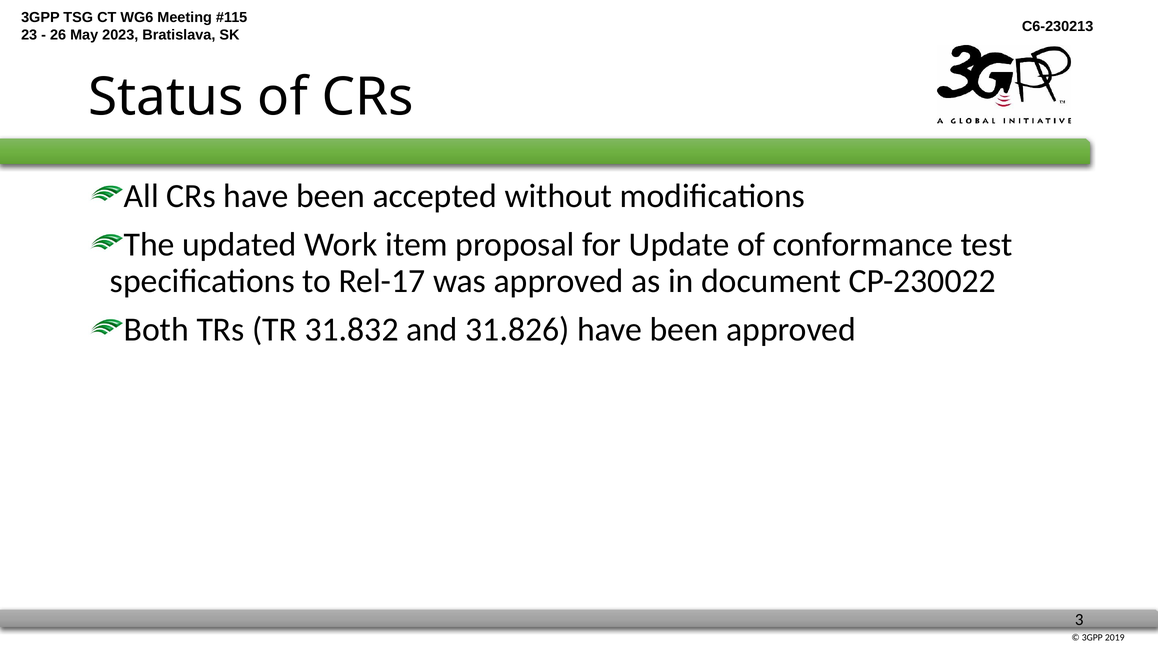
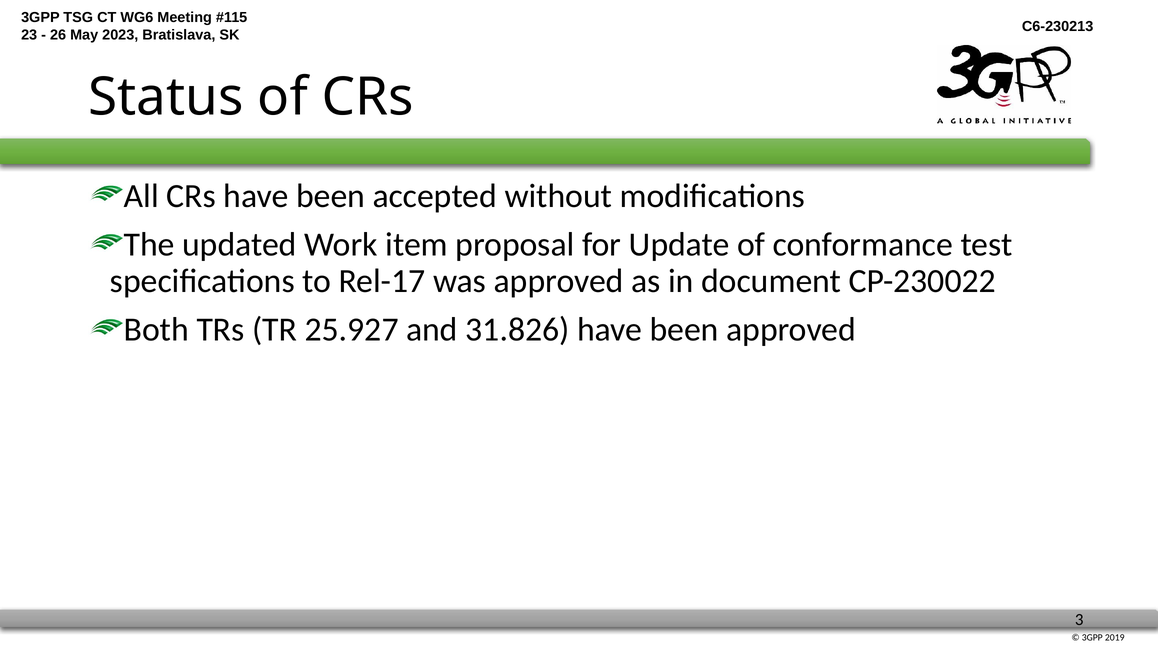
31.832: 31.832 -> 25.927
